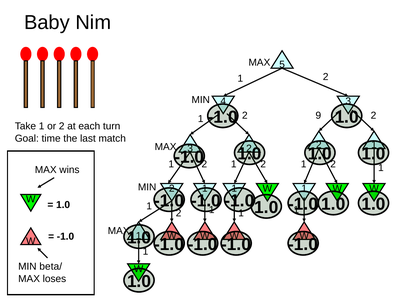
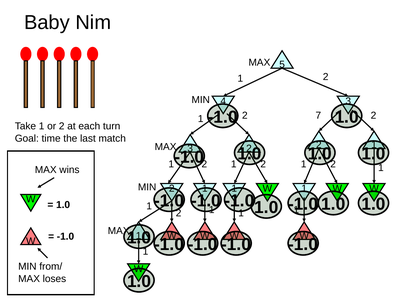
9: 9 -> 7
beta/: beta/ -> from/
